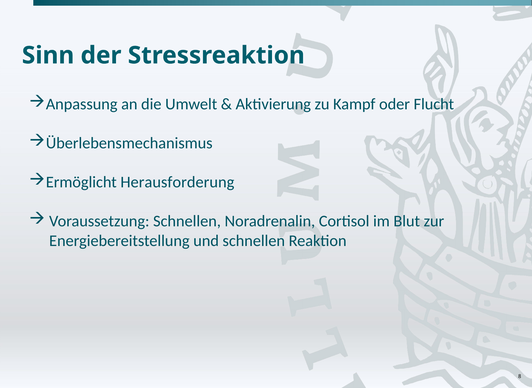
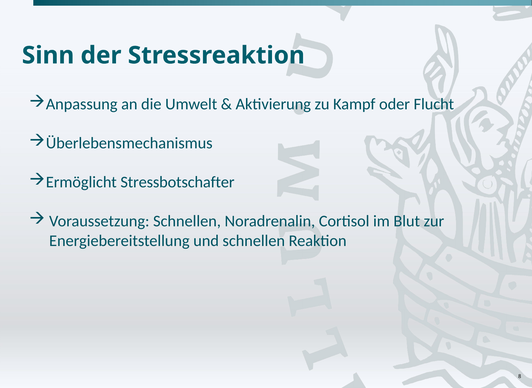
Herausforderung: Herausforderung -> Stressbotschafter
